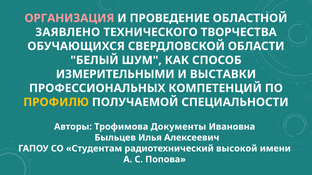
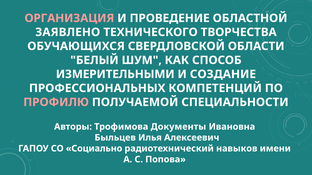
ВЫСТАВКИ: ВЫСТАВКИ -> СОЗДАНИЕ
ПРОФИЛЮ colour: yellow -> pink
Студентам: Студентам -> Социально
высокой: высокой -> навыков
